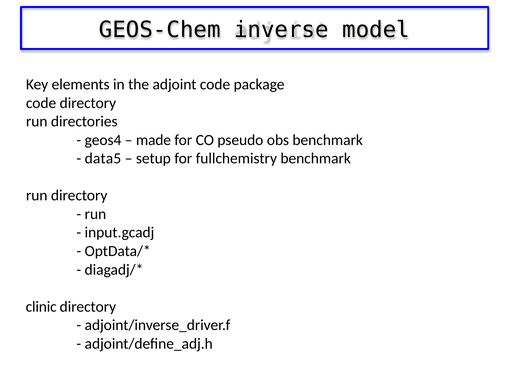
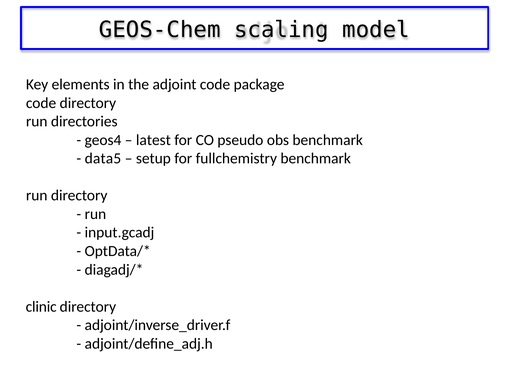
inverse: inverse -> scaling
made: made -> latest
